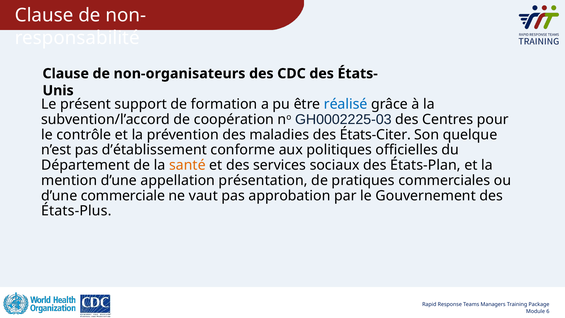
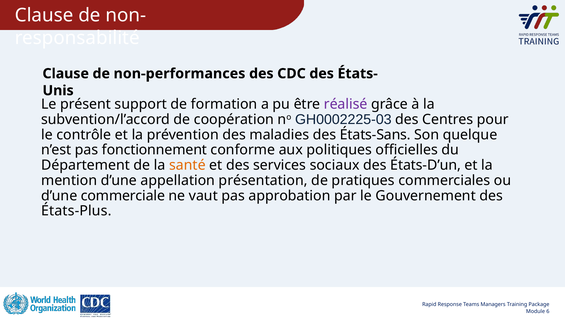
non-organisateurs: non-organisateurs -> non-performances
réalisé colour: blue -> purple
États-Citer: États-Citer -> États-Sans
dʼétablissement: dʼétablissement -> fonctionnement
États-Plan: États-Plan -> États-Dʼun
